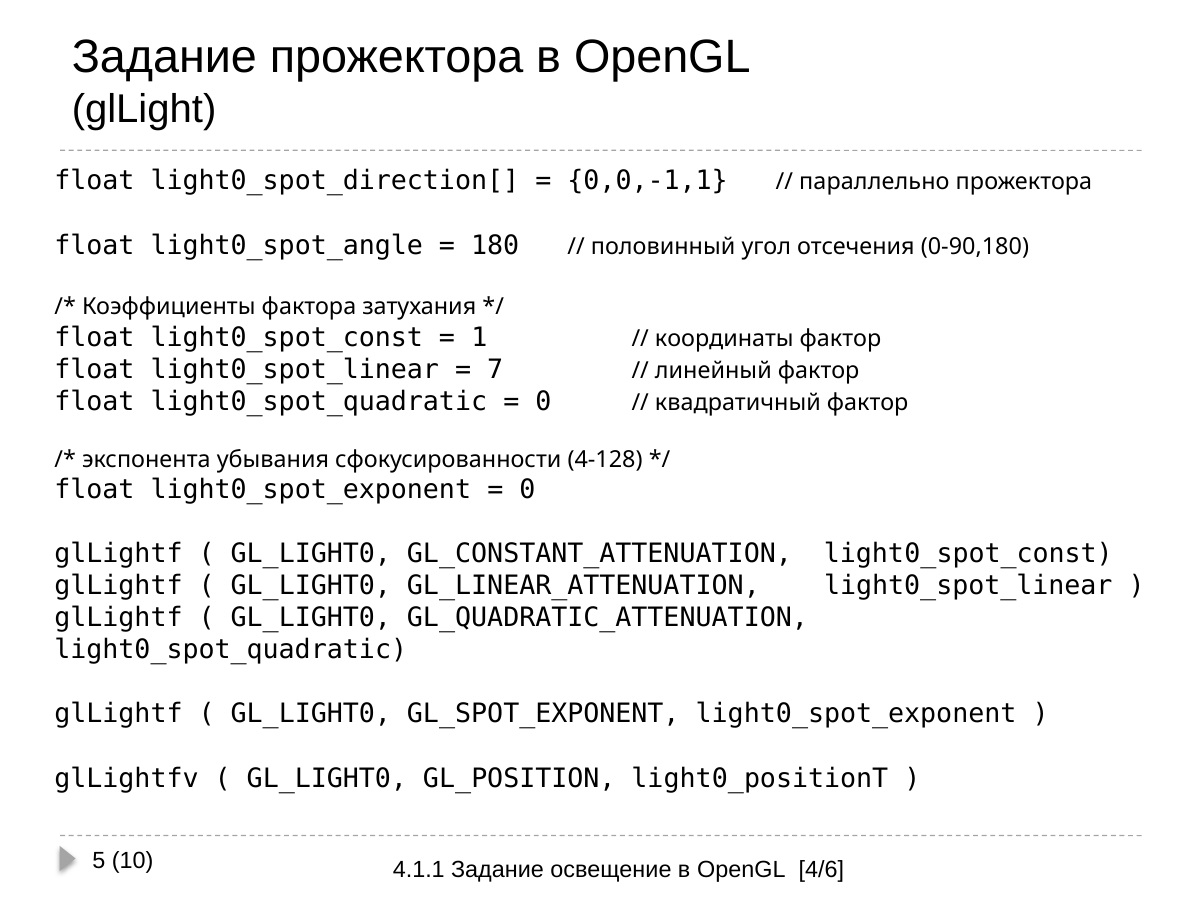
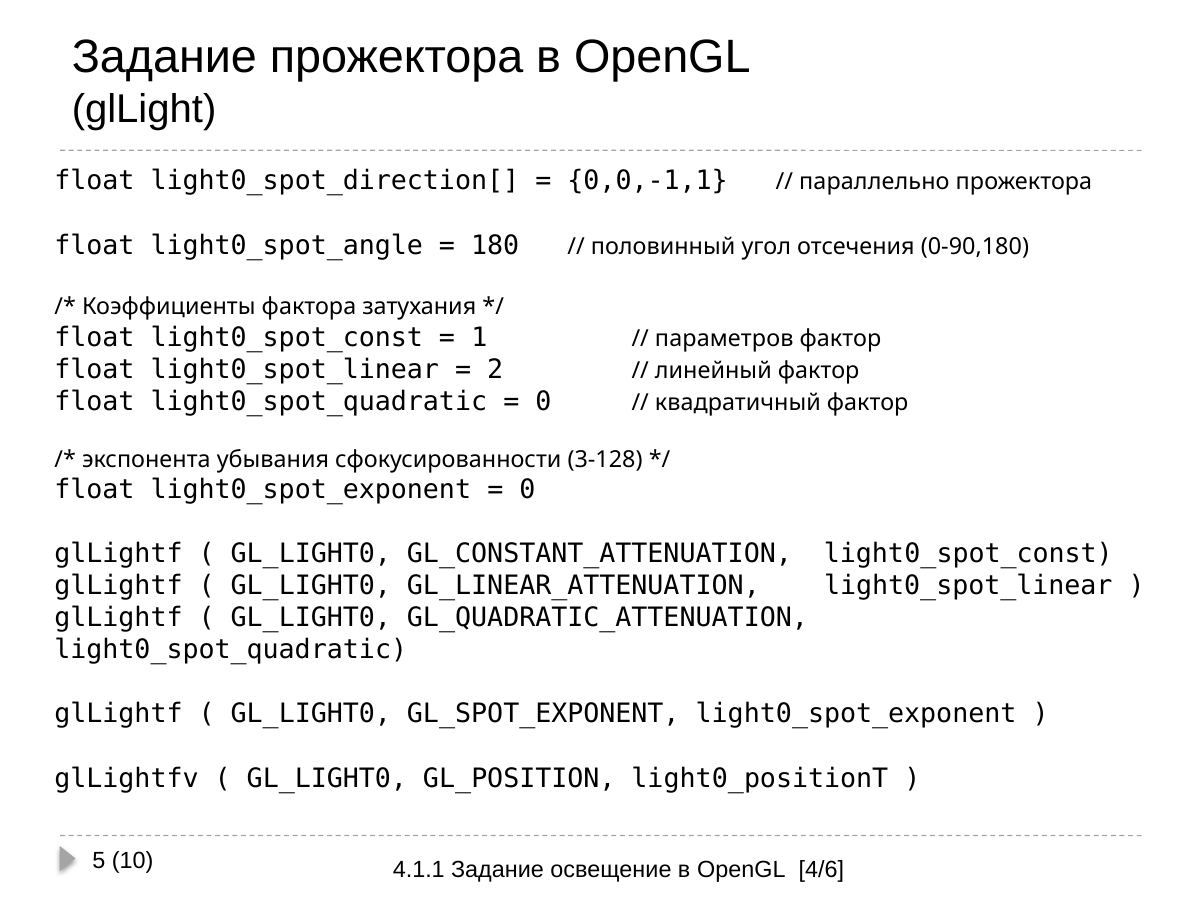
координаты: координаты -> параметров
7: 7 -> 2
4-128: 4-128 -> 3-128
